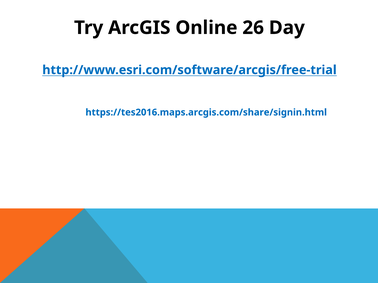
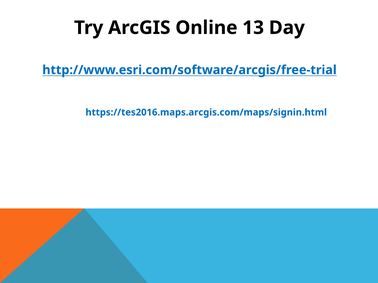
26: 26 -> 13
https://tes2016.maps.arcgis.com/share/signin.html: https://tes2016.maps.arcgis.com/share/signin.html -> https://tes2016.maps.arcgis.com/maps/signin.html
